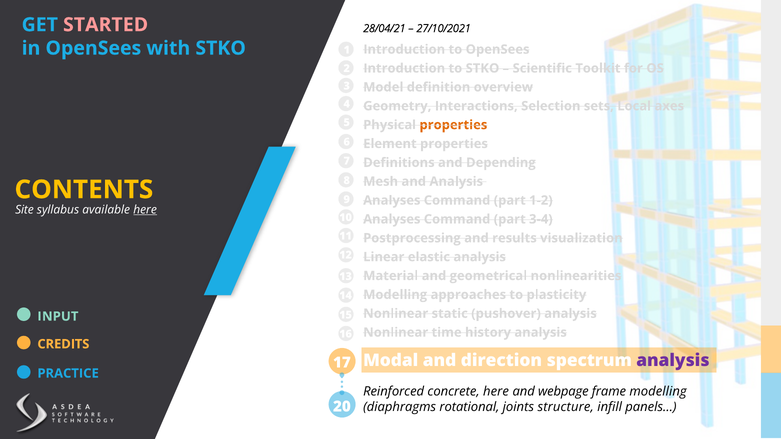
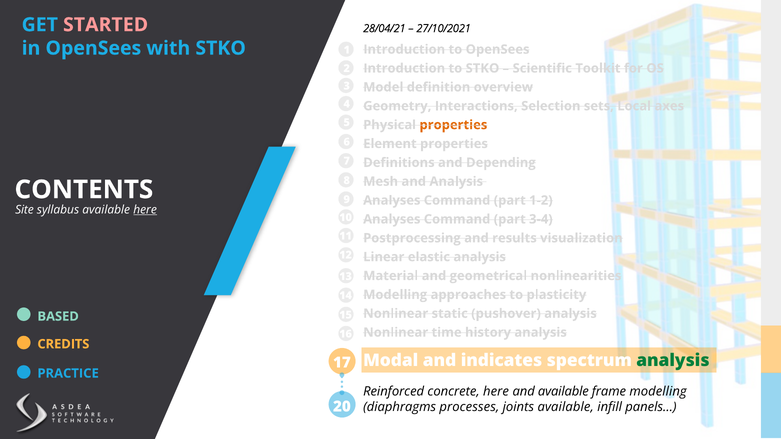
CONTENTS colour: yellow -> white
INPUT: INPUT -> BASED
direction: direction -> indicates
analysis at (673, 361) colour: purple -> green
and webpage: webpage -> available
rotational: rotational -> processes
joints structure: structure -> available
